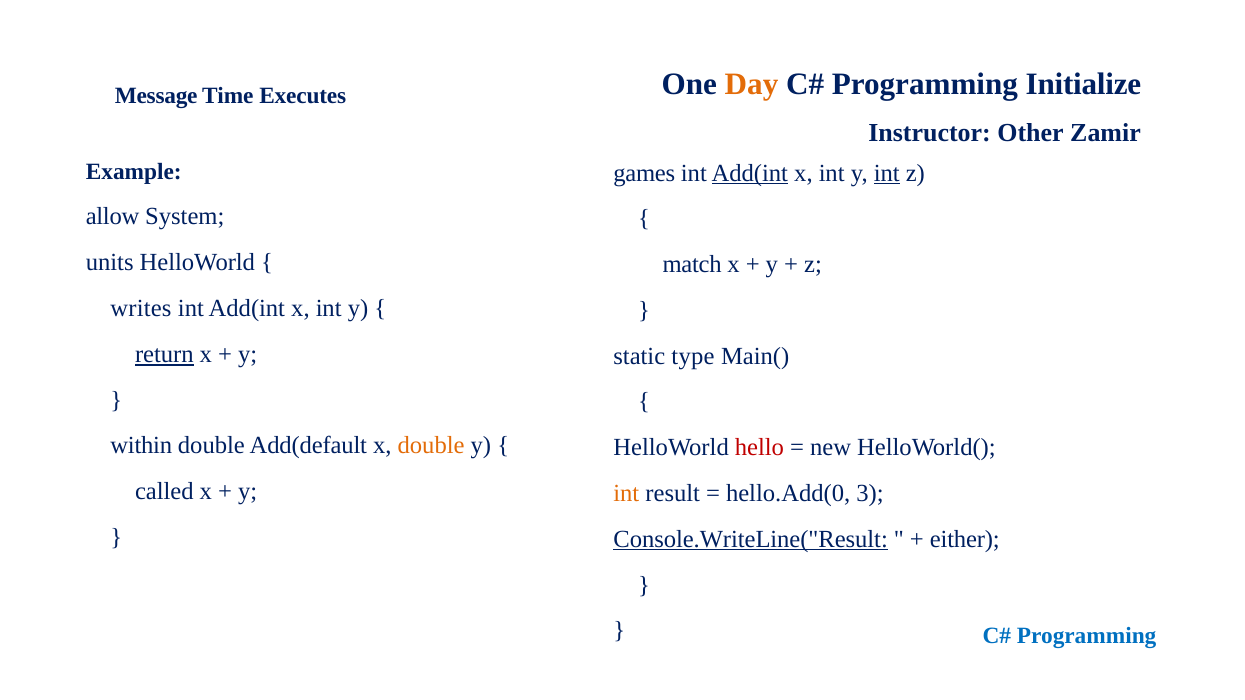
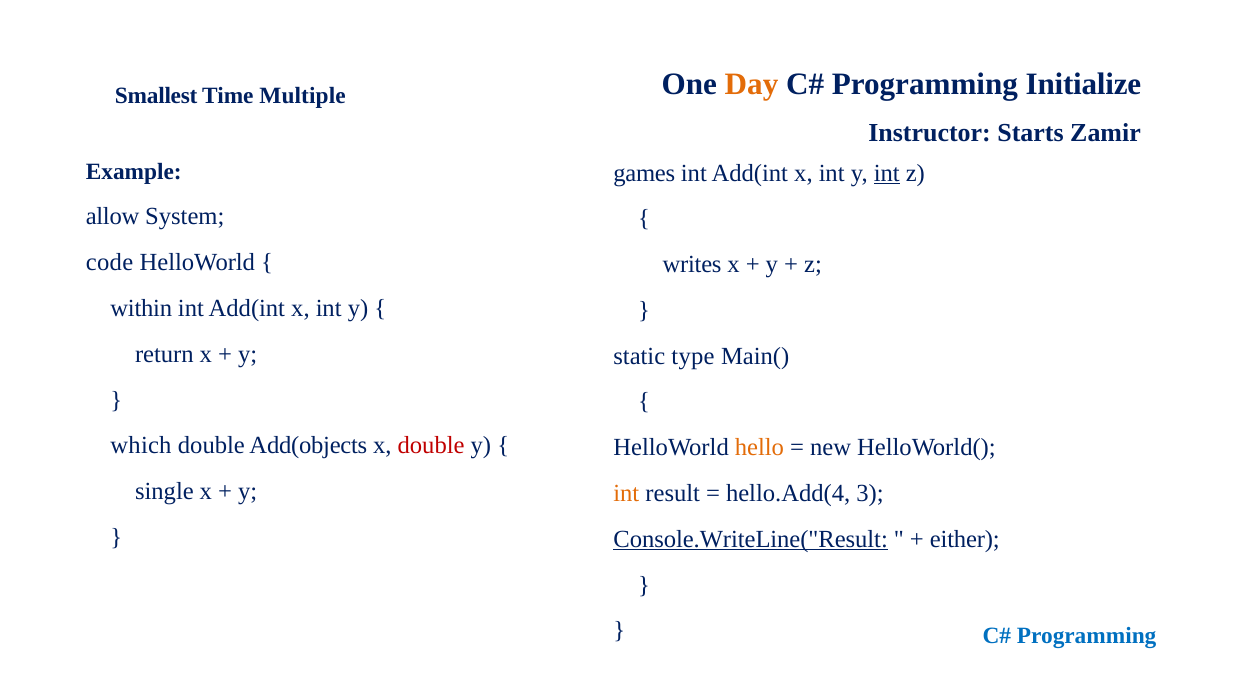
Message: Message -> Smallest
Executes: Executes -> Multiple
Other: Other -> Starts
Add(int at (750, 173) underline: present -> none
units: units -> code
match: match -> writes
writes: writes -> within
return underline: present -> none
within: within -> which
Add(default: Add(default -> Add(objects
double at (431, 446) colour: orange -> red
hello colour: red -> orange
called: called -> single
hello.Add(0: hello.Add(0 -> hello.Add(4
